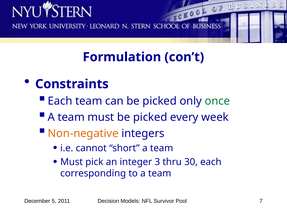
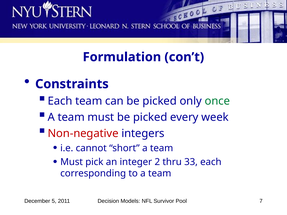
Non-negative colour: orange -> red
3: 3 -> 2
30: 30 -> 33
